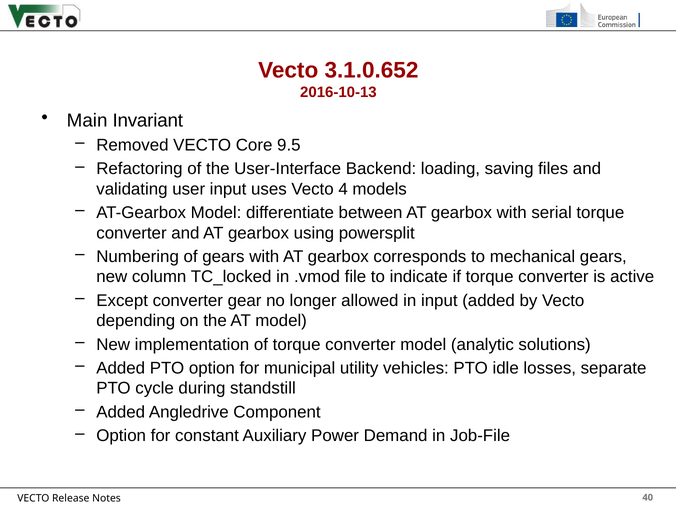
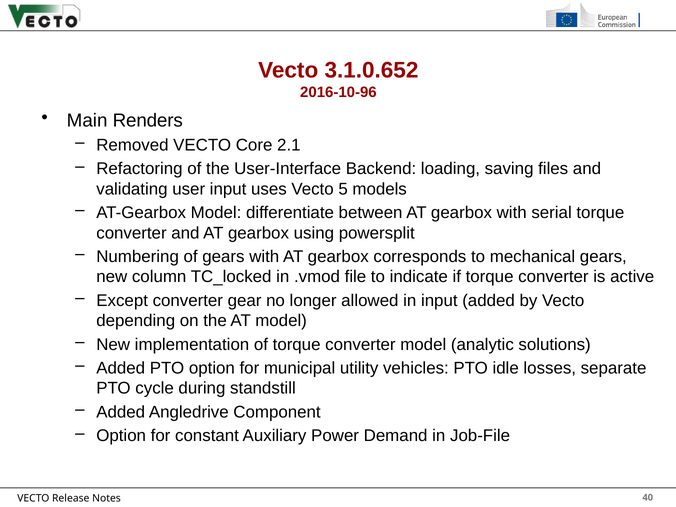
2016-10-13: 2016-10-13 -> 2016-10-96
Invariant: Invariant -> Renders
9.5: 9.5 -> 2.1
4: 4 -> 5
